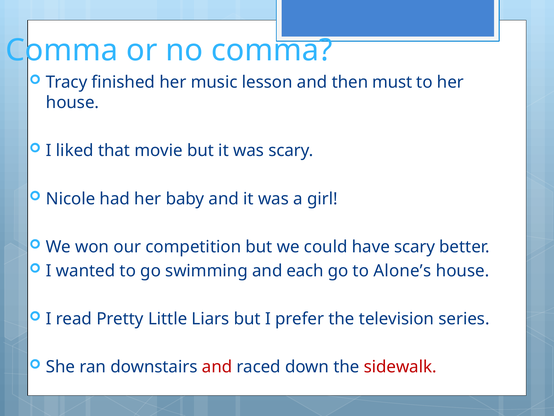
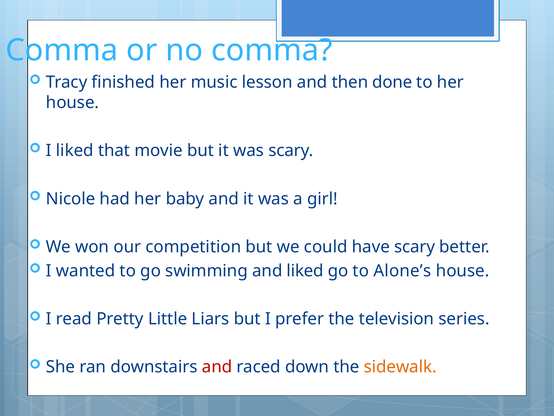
must: must -> done
and each: each -> liked
sidewalk colour: red -> orange
